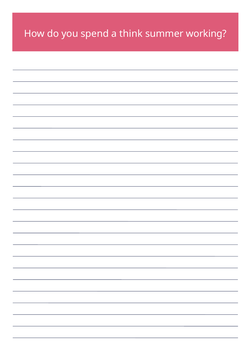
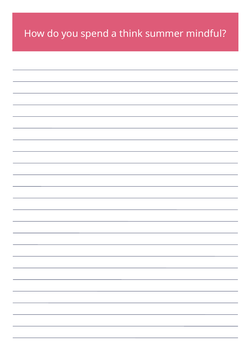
working: working -> mindful
